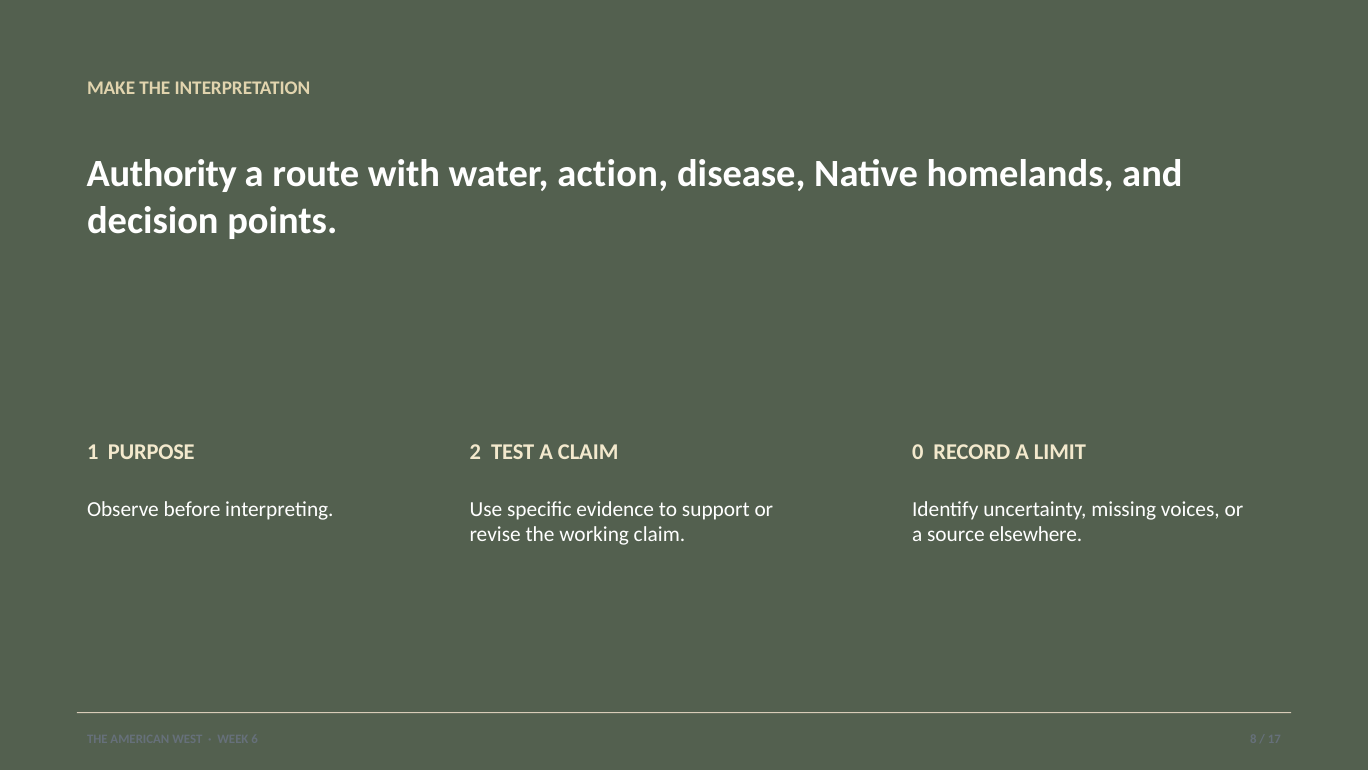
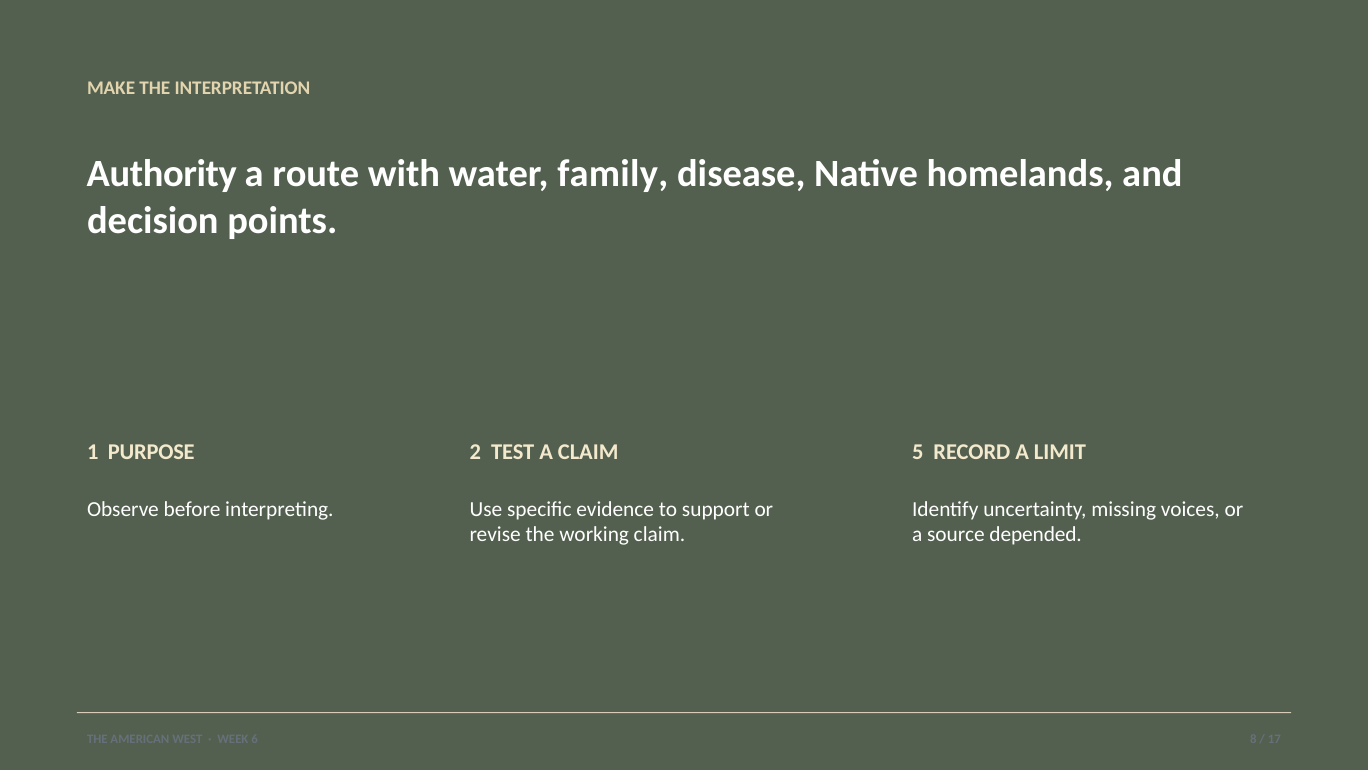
action: action -> family
0: 0 -> 5
elsewhere: elsewhere -> depended
